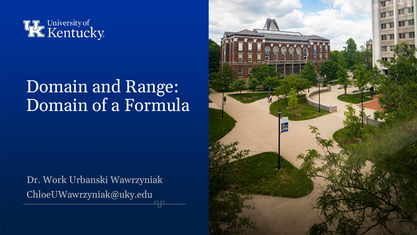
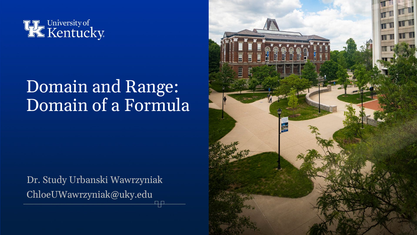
Work: Work -> Study
